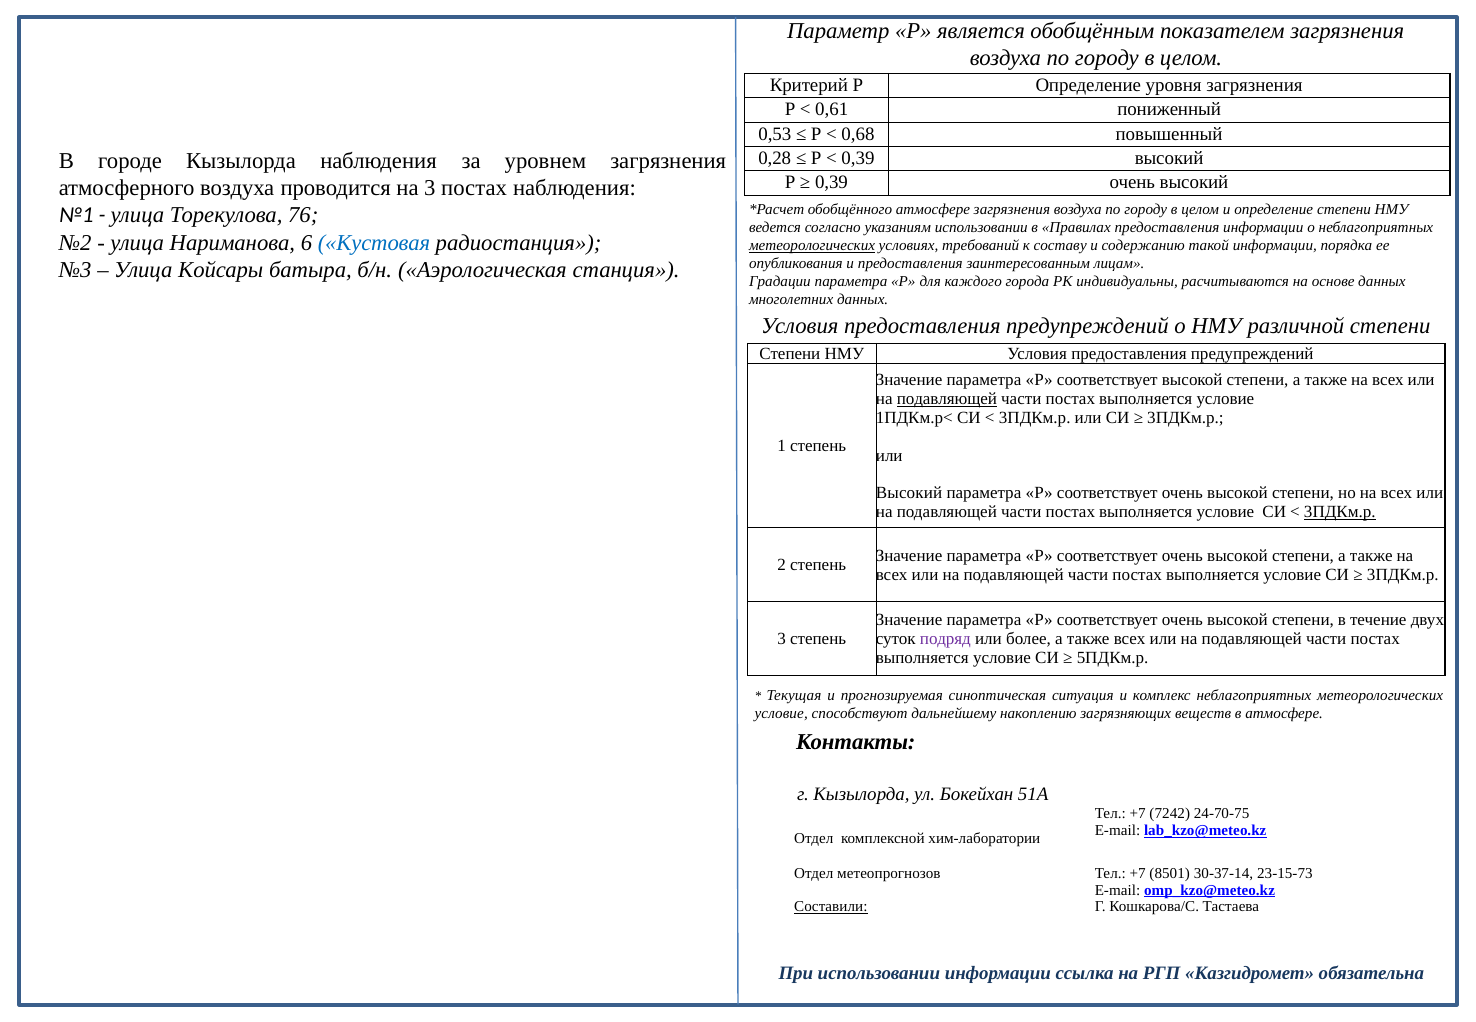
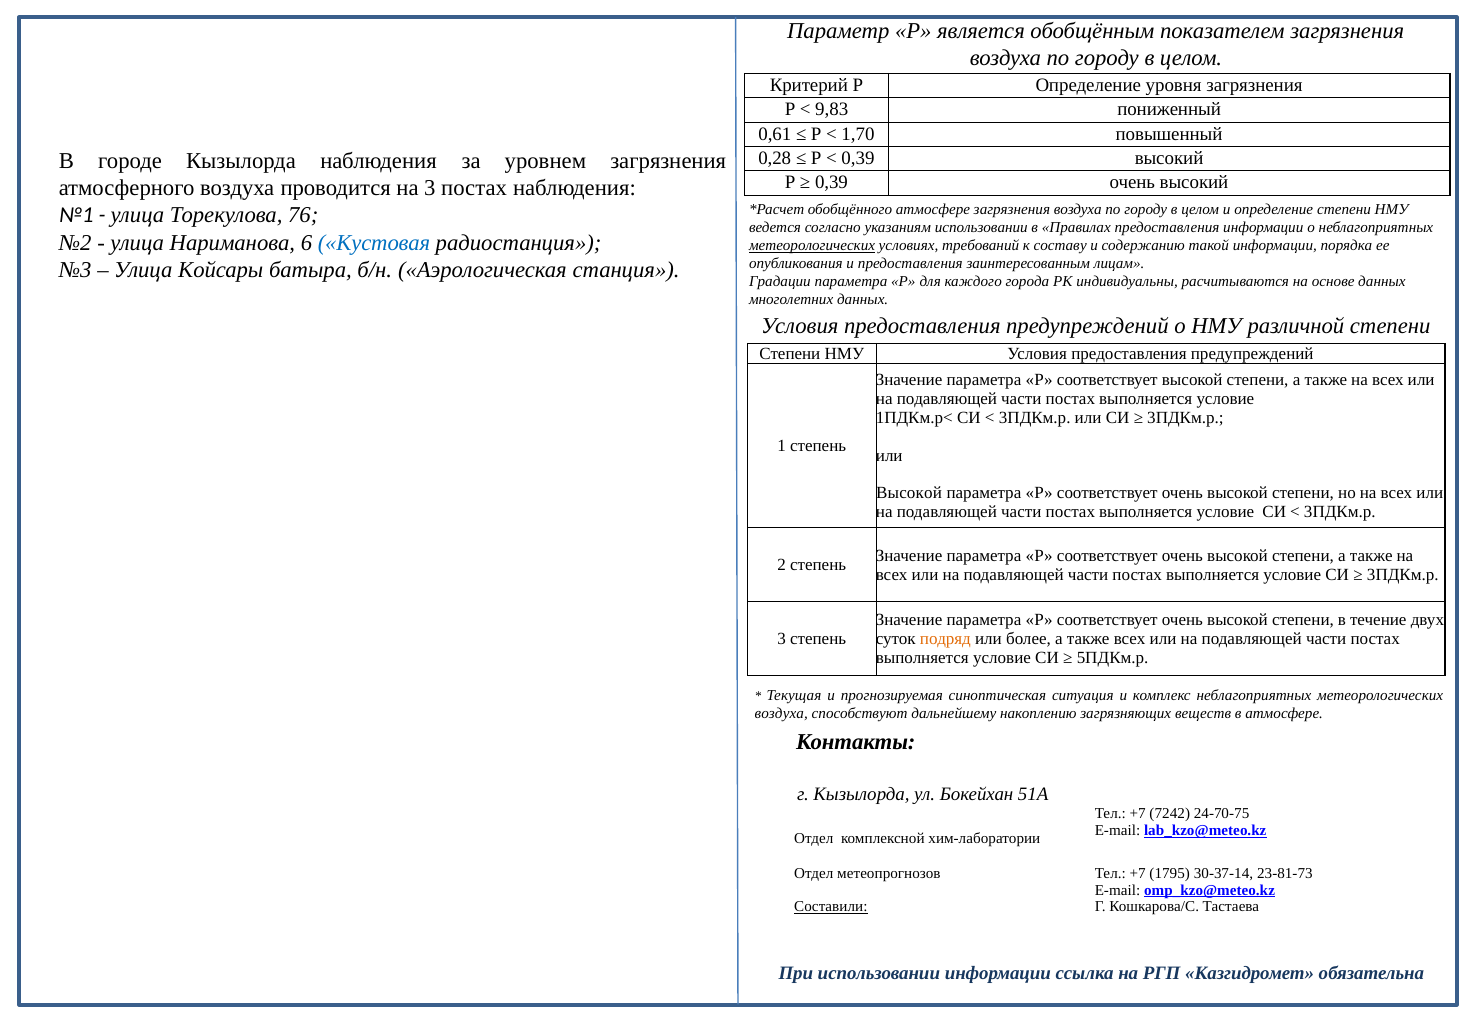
0,61: 0,61 -> 9,83
0,53: 0,53 -> 0,61
0,68: 0,68 -> 1,70
подавляющей at (947, 399) underline: present -> none
Высокий at (909, 493): Высокий -> Высокой
3ПДКм.р at (1340, 512) underline: present -> none
подряд colour: purple -> orange
условие at (781, 713): условие -> воздуха
8501: 8501 -> 1795
23-15-73: 23-15-73 -> 23-81-73
